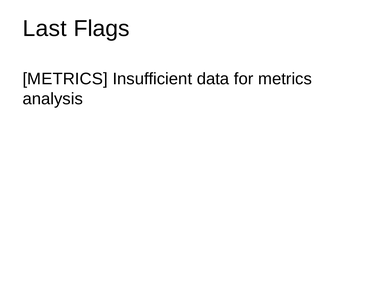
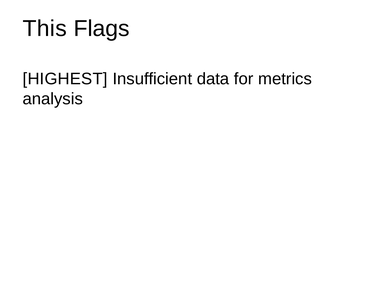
Last: Last -> This
METRICS at (65, 79): METRICS -> HIGHEST
